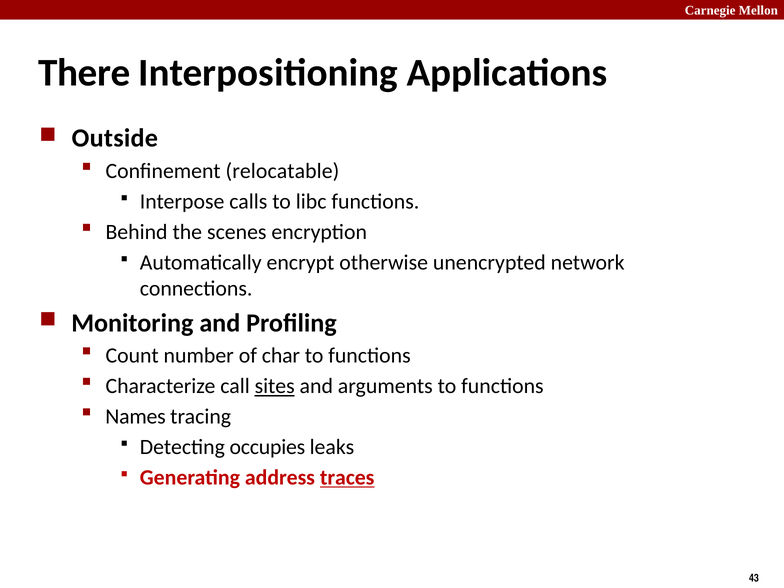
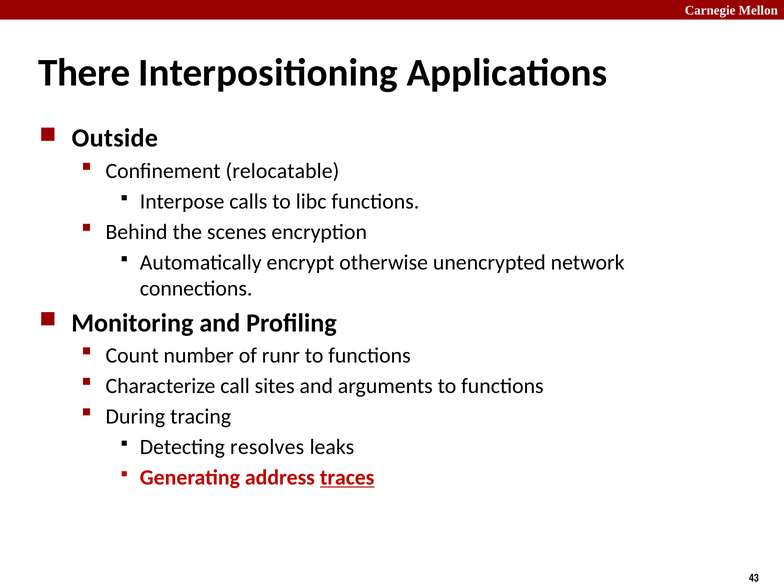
char: char -> runr
sites underline: present -> none
Names: Names -> During
occupies: occupies -> resolves
